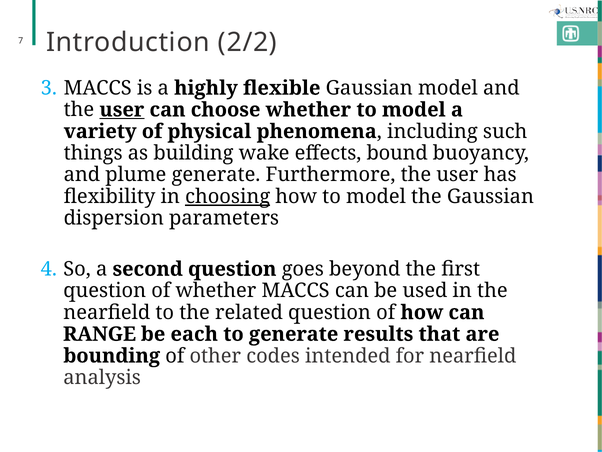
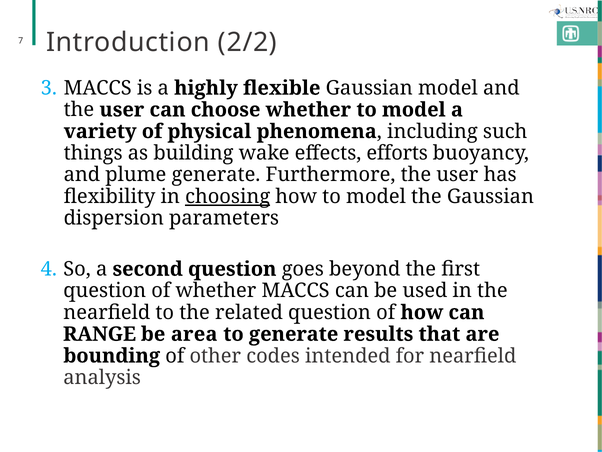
user at (122, 110) underline: present -> none
bound: bound -> efforts
each: each -> area
